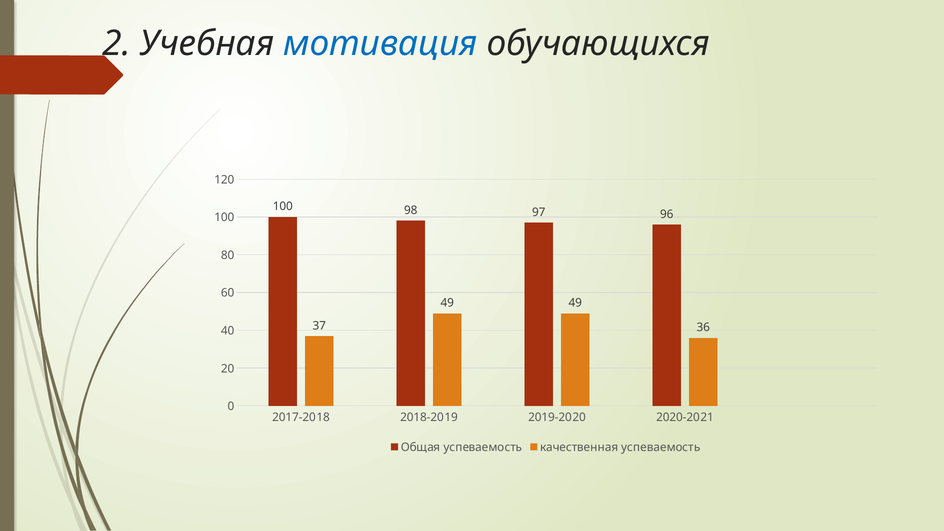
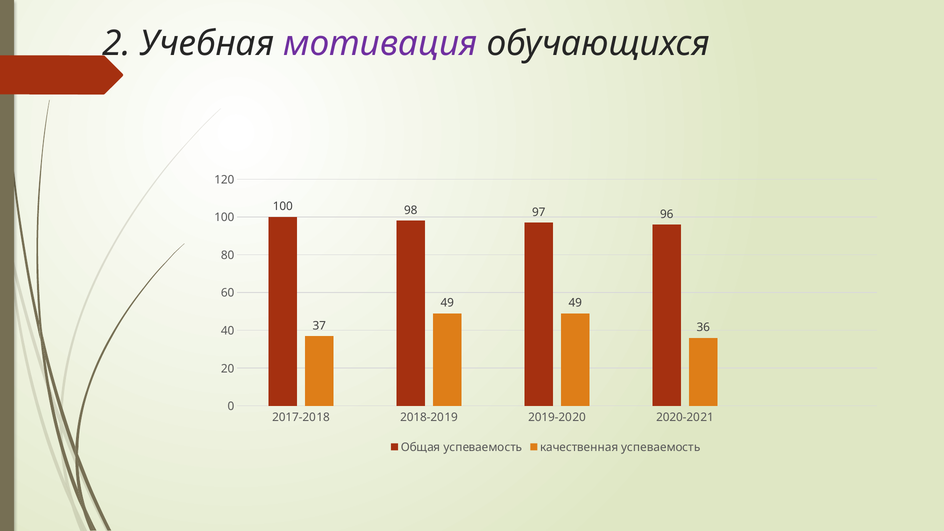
мотивация colour: blue -> purple
